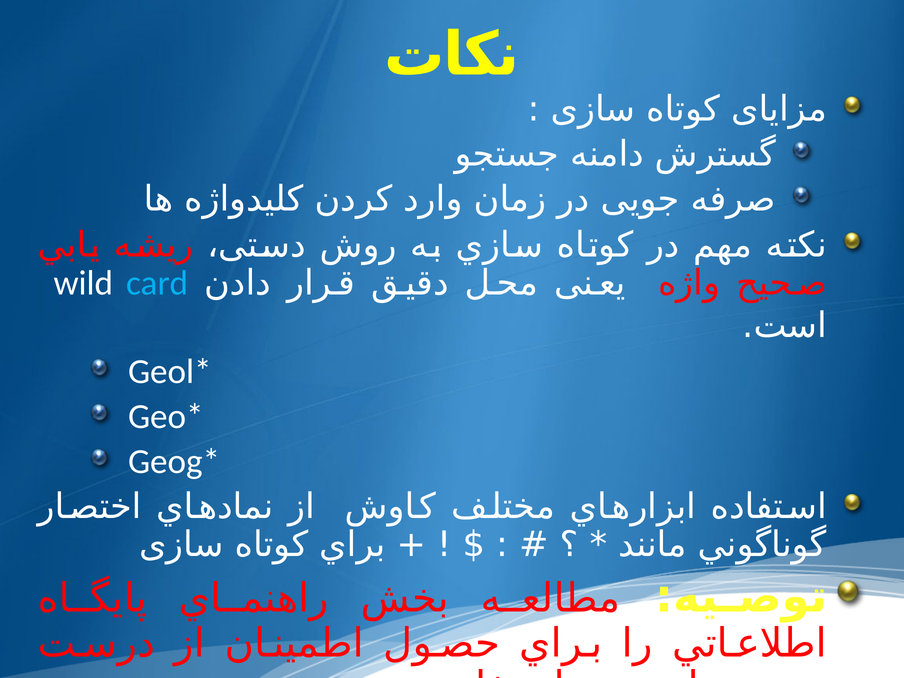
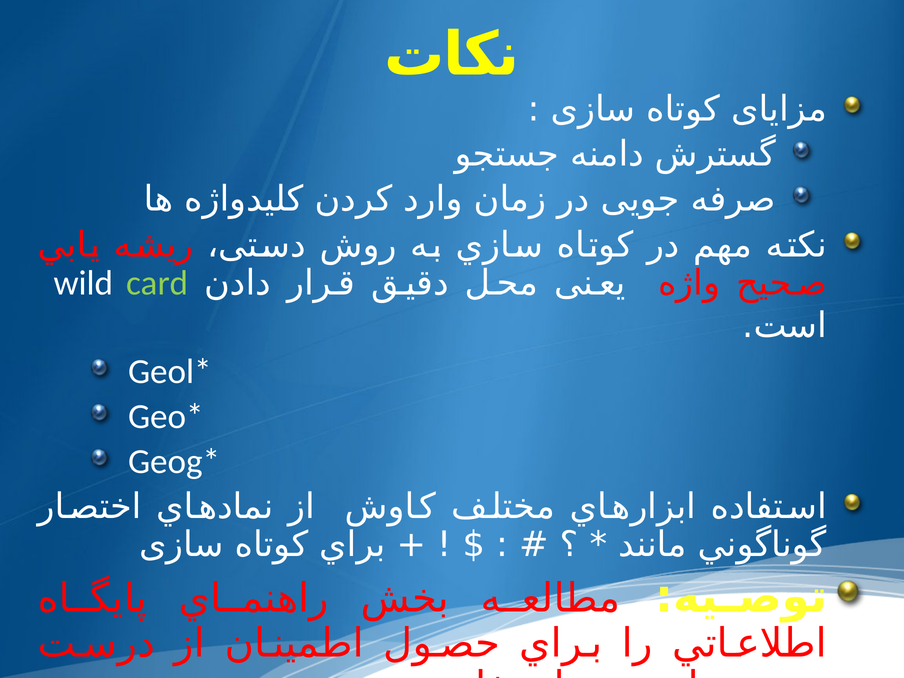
card colour: light blue -> light green
